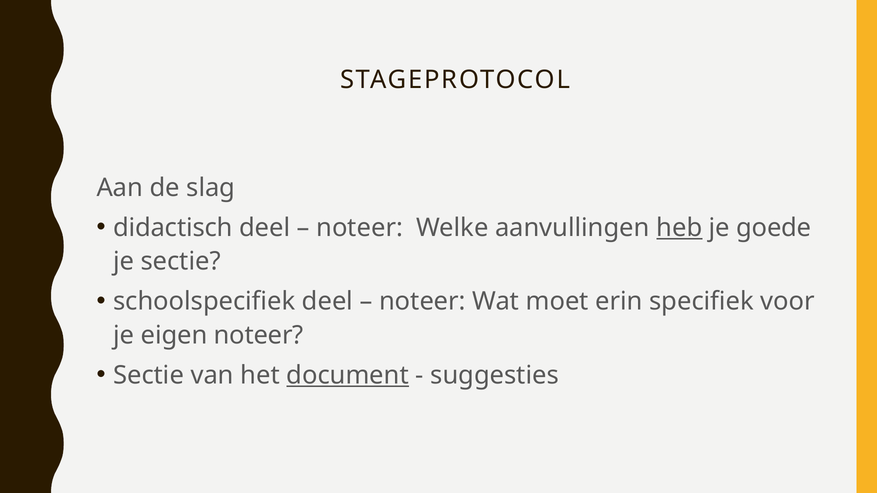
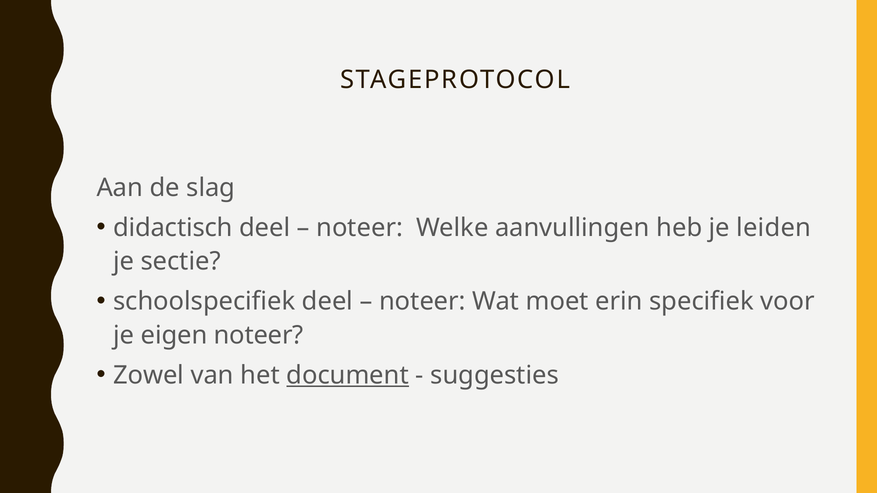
heb underline: present -> none
goede: goede -> leiden
Sectie at (149, 376): Sectie -> Zowel
